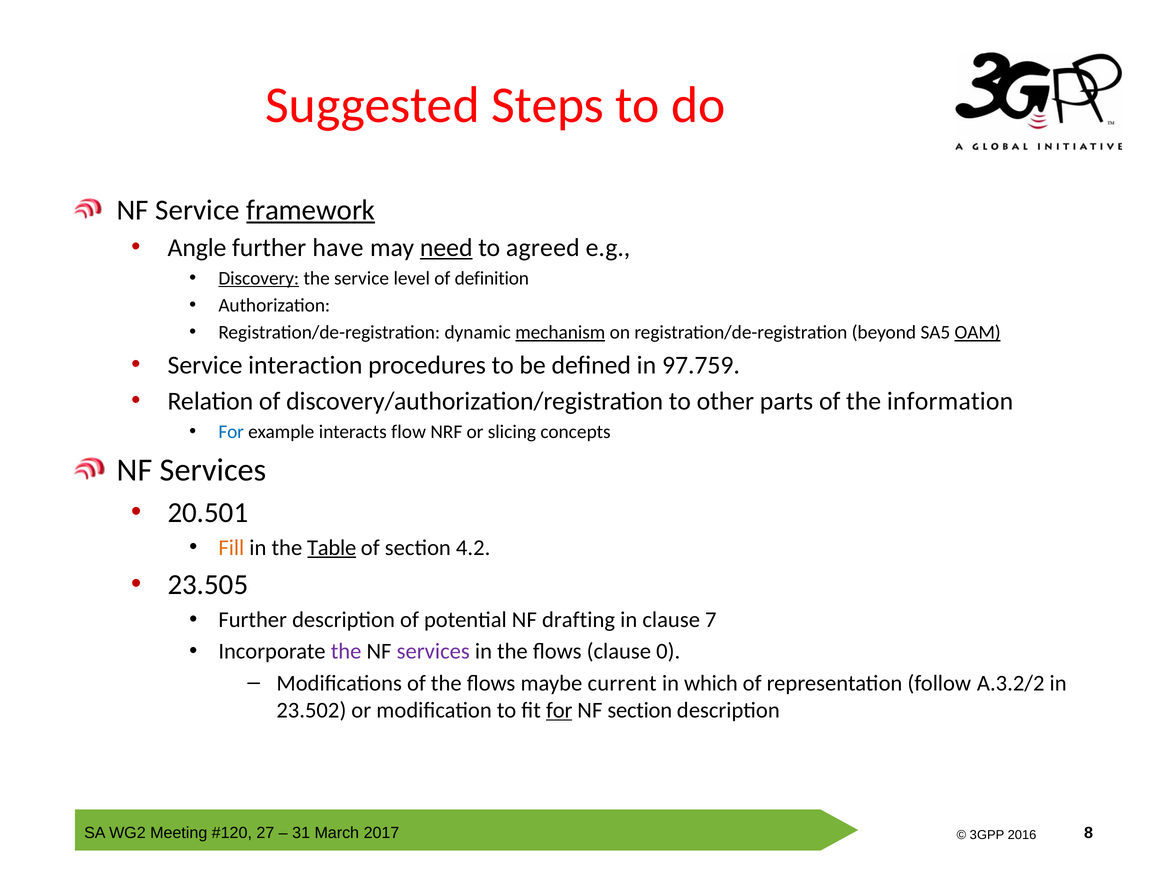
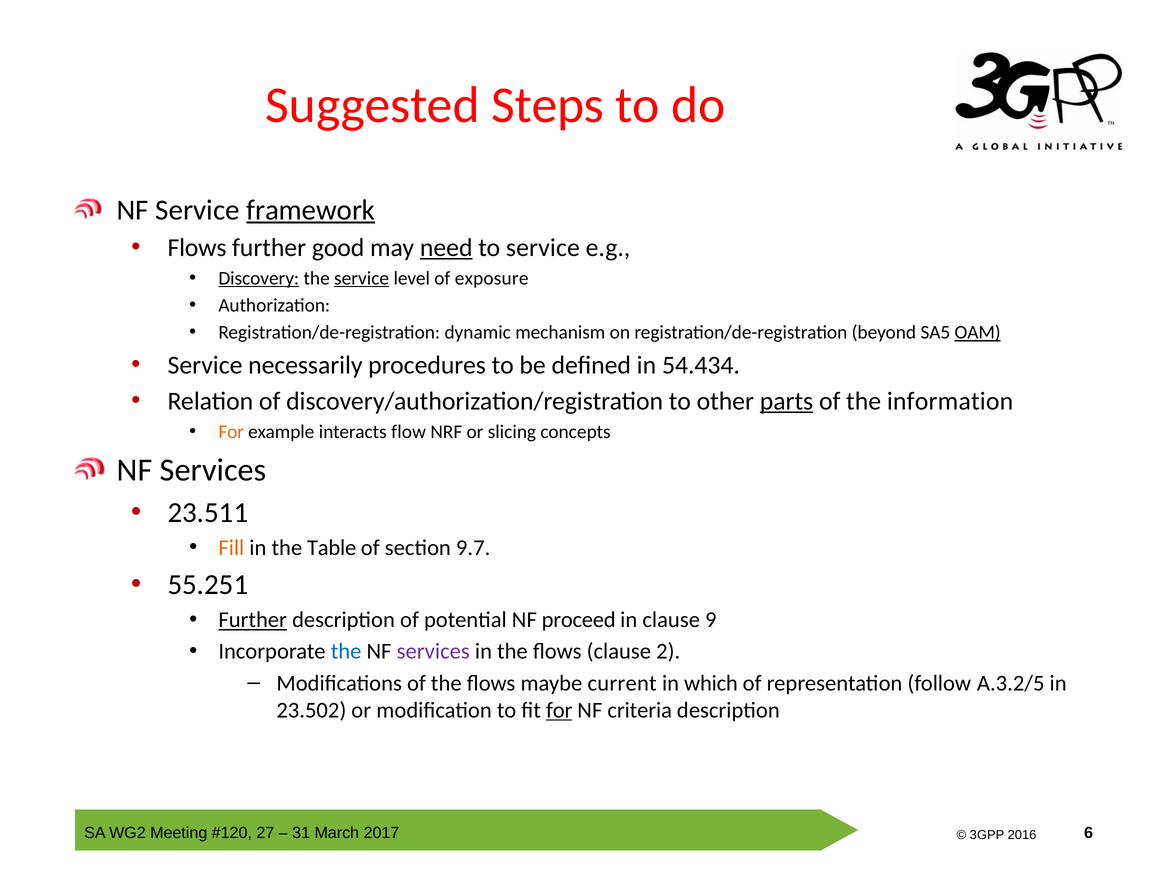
Angle at (197, 248): Angle -> Flows
have: have -> good
to agreed: agreed -> service
service at (362, 278) underline: none -> present
definition: definition -> exposure
mechanism underline: present -> none
interaction: interaction -> necessarily
97.759: 97.759 -> 54.434
parts underline: none -> present
For at (231, 432) colour: blue -> orange
20.501: 20.501 -> 23.511
Table underline: present -> none
4.2: 4.2 -> 9.7
23.505: 23.505 -> 55.251
Further at (253, 620) underline: none -> present
drafting: drafting -> proceed
7: 7 -> 9
the at (346, 651) colour: purple -> blue
0: 0 -> 2
A.3.2/2: A.3.2/2 -> A.3.2/5
NF section: section -> criteria
8: 8 -> 6
